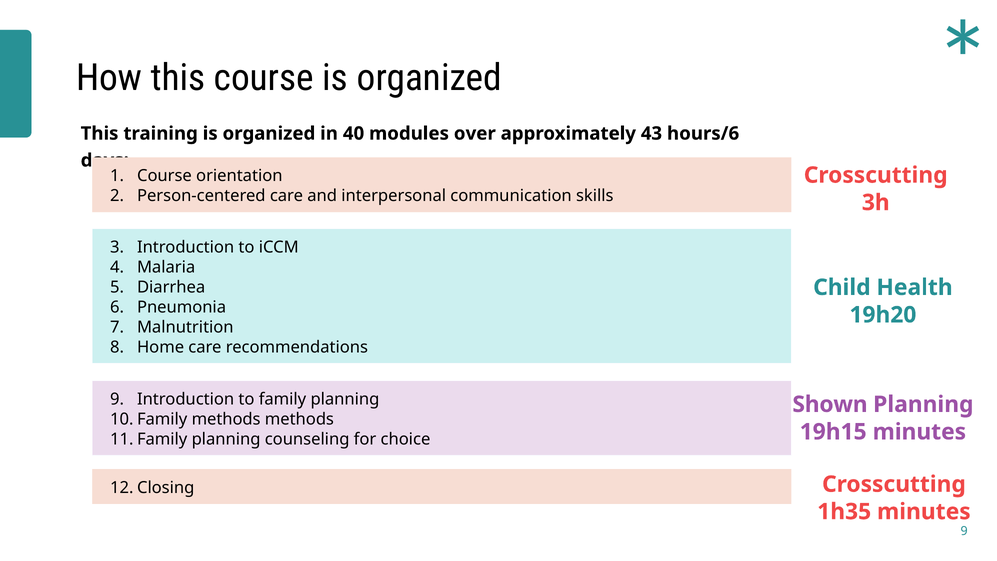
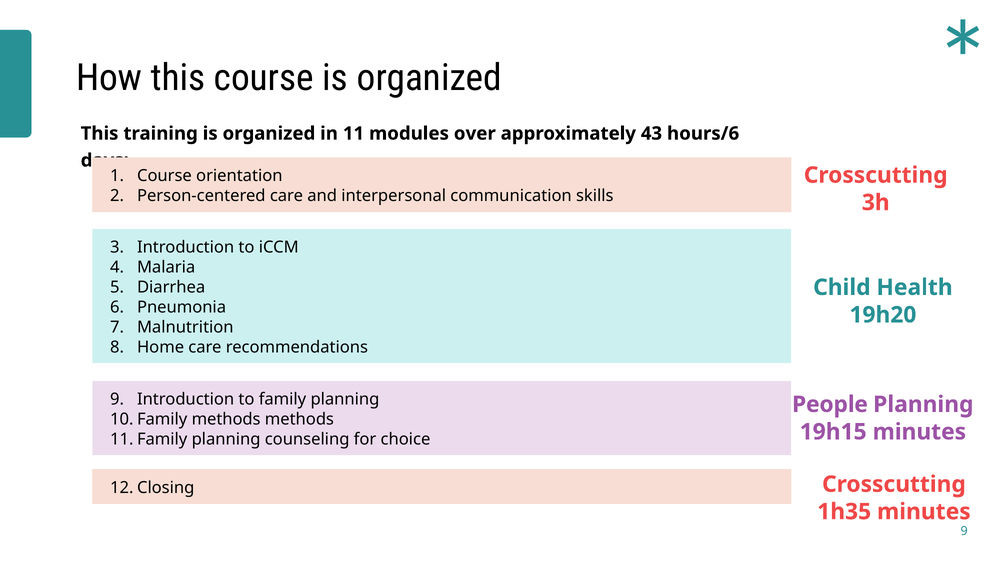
40: 40 -> 11
Shown: Shown -> People
